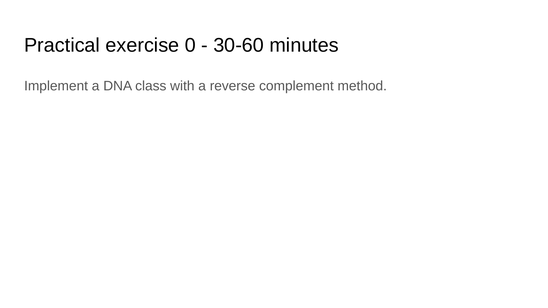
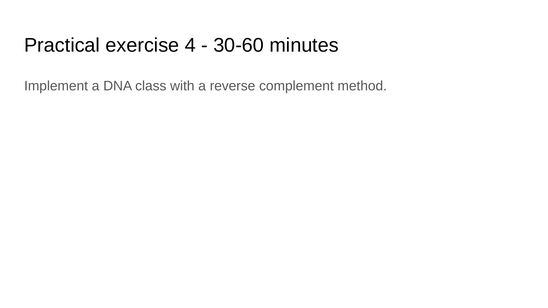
0: 0 -> 4
